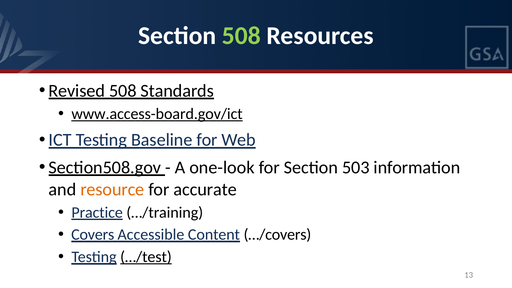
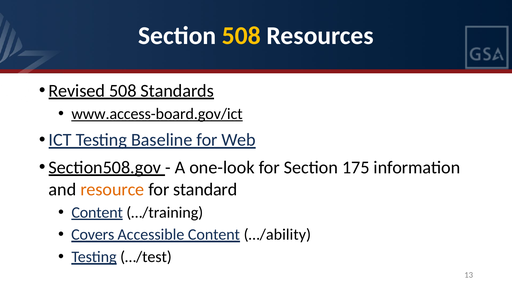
508 at (241, 36) colour: light green -> yellow
503: 503 -> 175
accurate: accurate -> standard
Practice at (97, 212): Practice -> Content
…/covers: …/covers -> …/ability
…/test underline: present -> none
